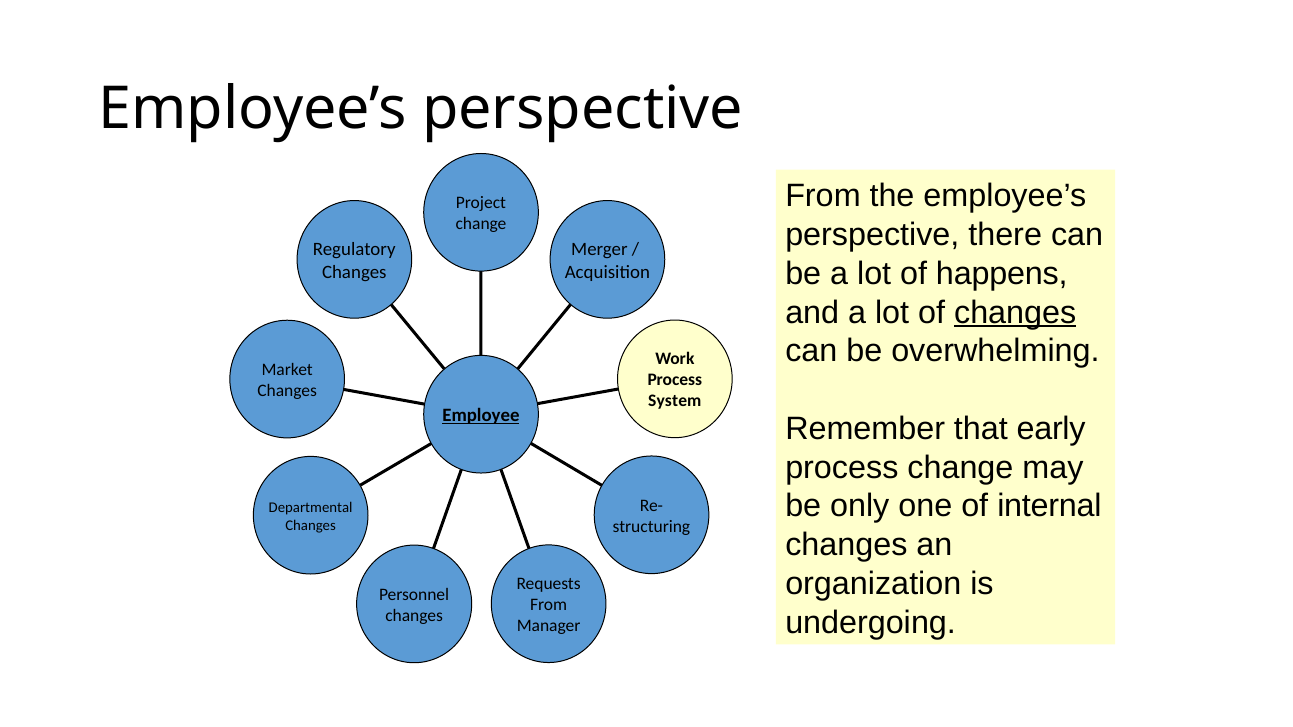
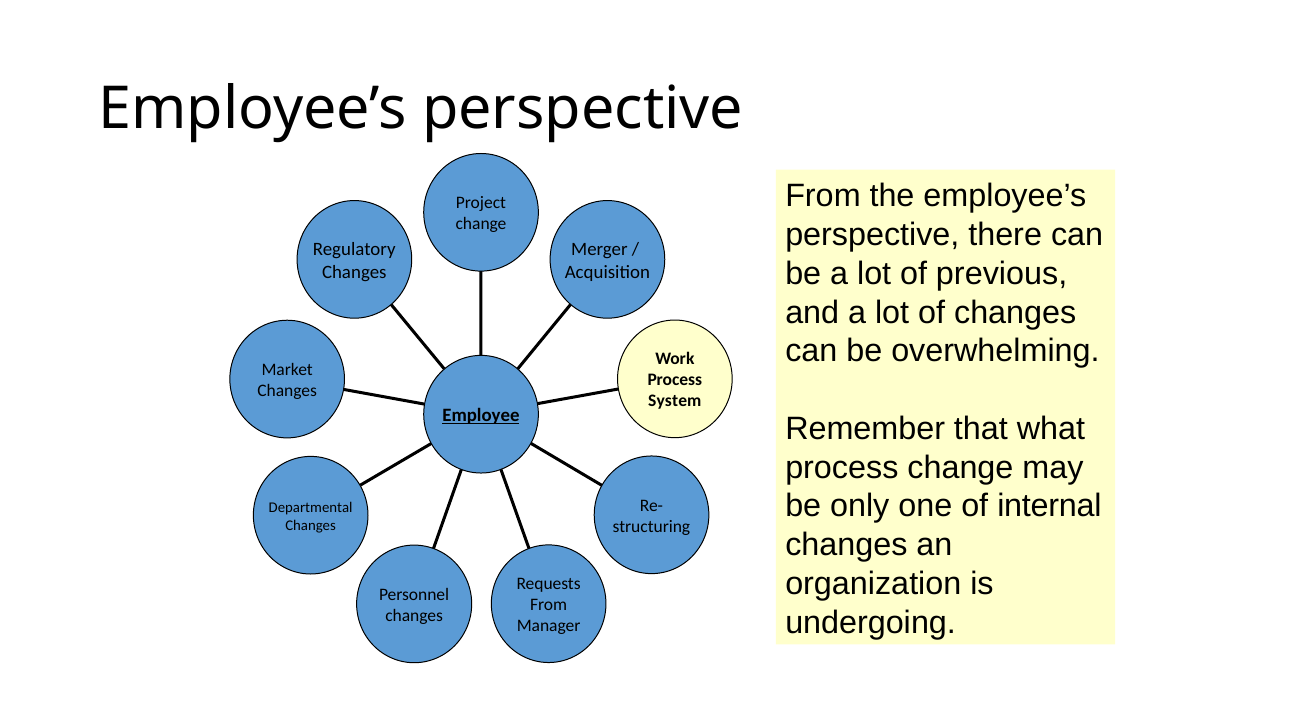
happens: happens -> previous
changes at (1015, 312) underline: present -> none
early: early -> what
